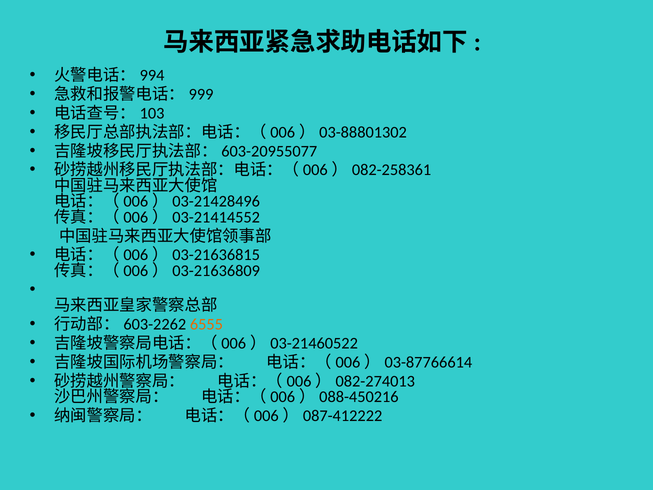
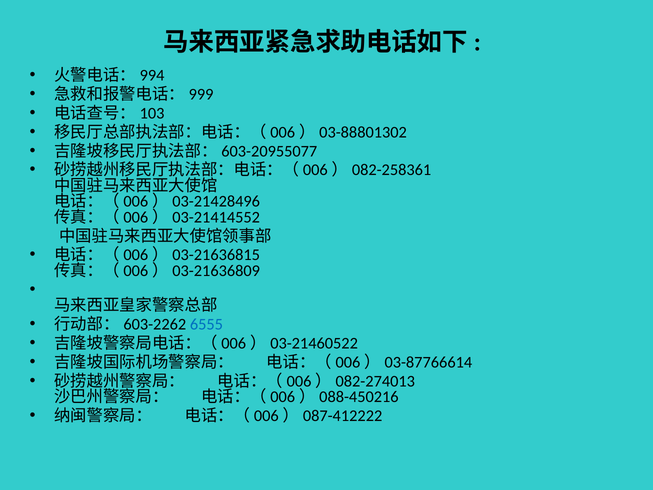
6555 colour: orange -> blue
